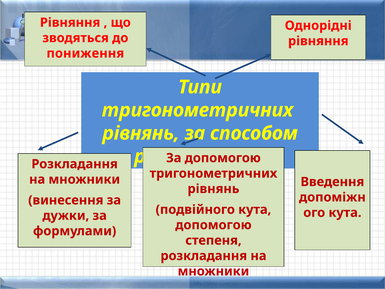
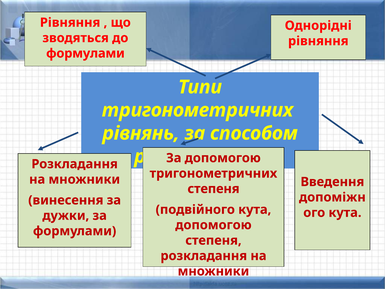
пониження at (85, 53): пониження -> формулами
рівнянь at (213, 189): рівнянь -> степеня
